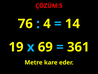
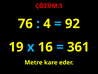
14: 14 -> 92
69: 69 -> 16
